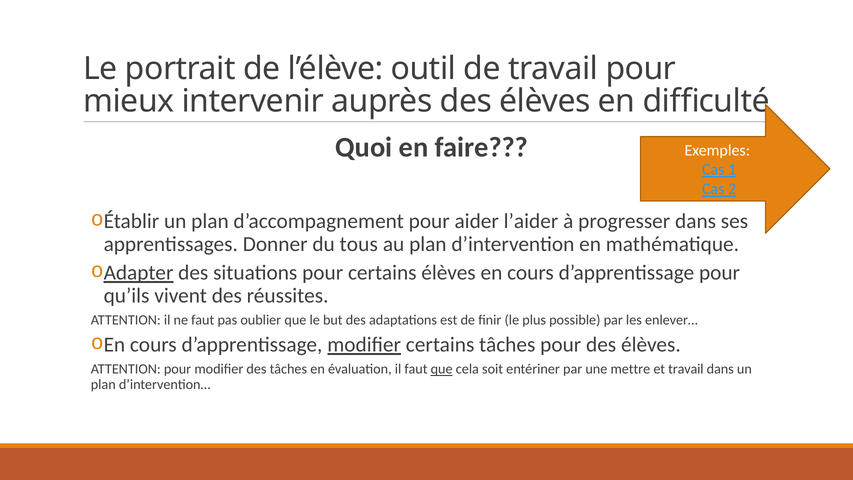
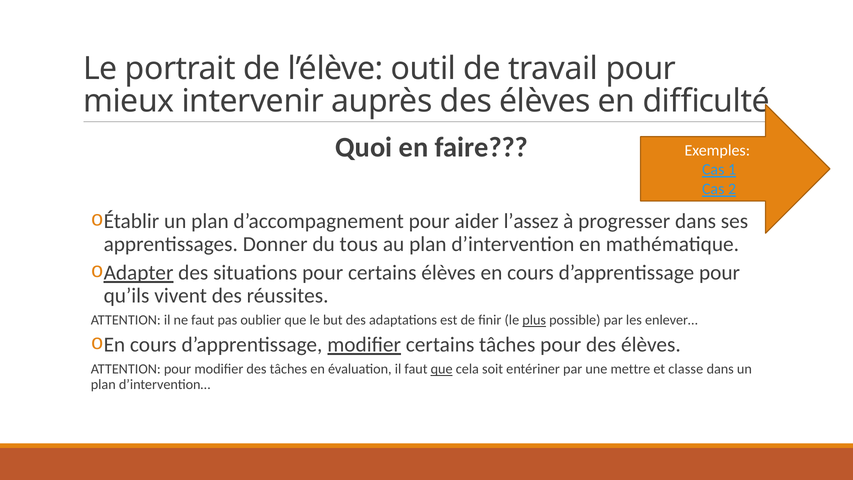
l’aider: l’aider -> l’assez
plus underline: none -> present
et travail: travail -> classe
